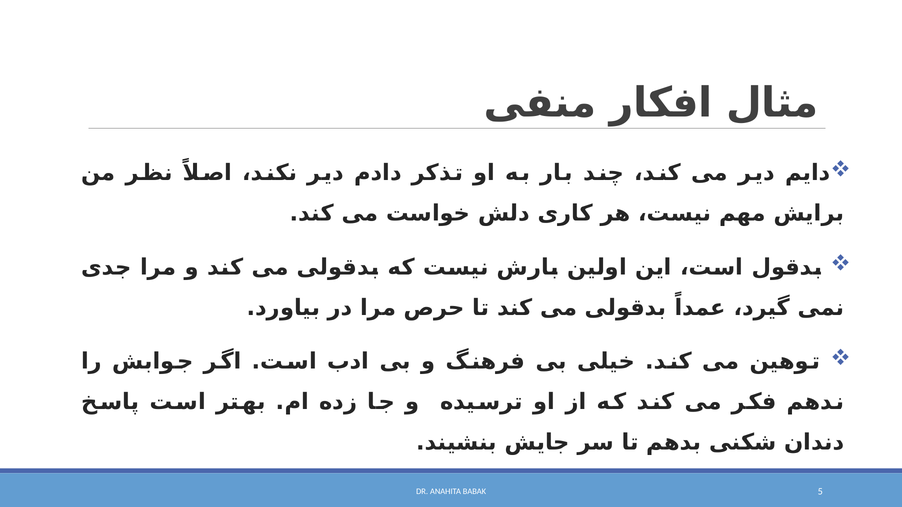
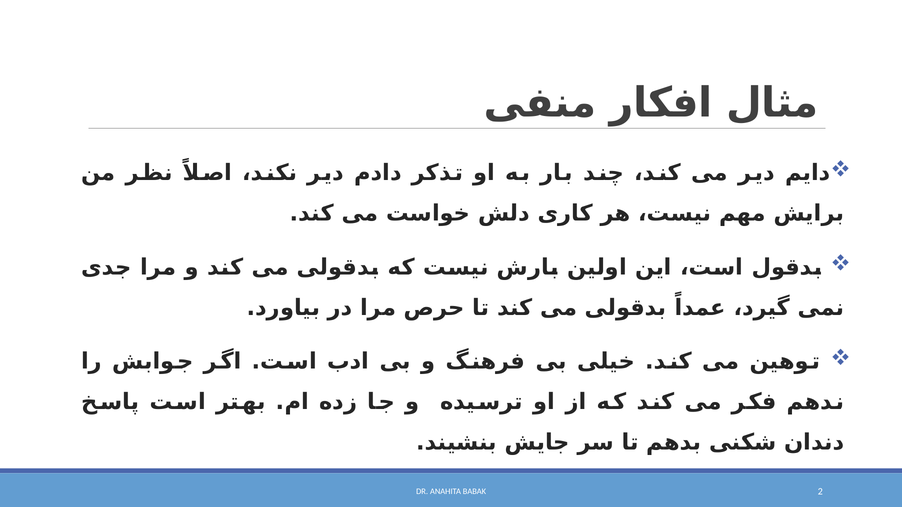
5: 5 -> 2
